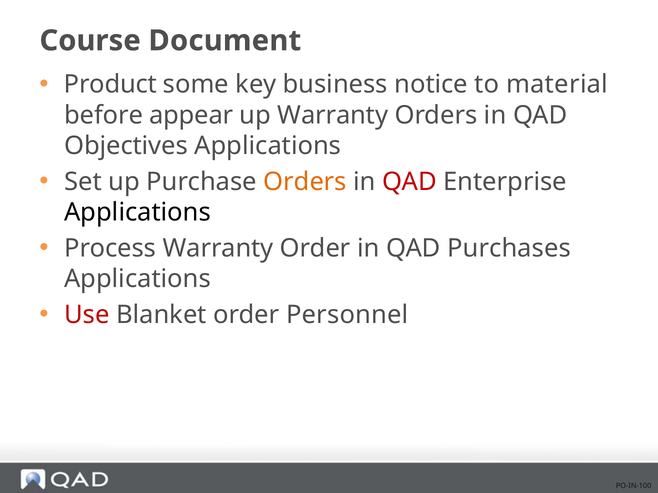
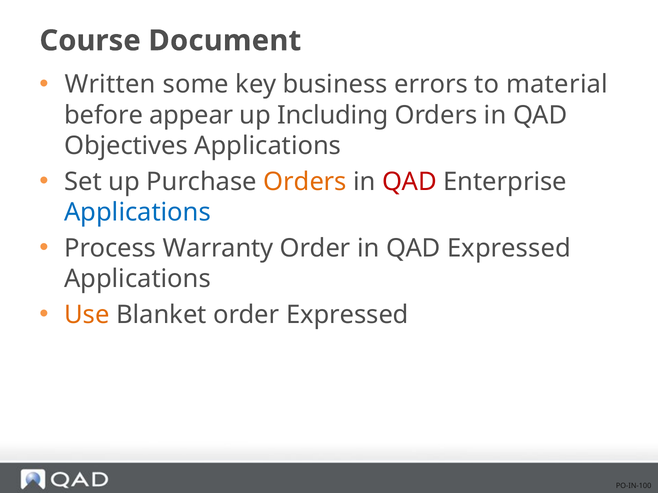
Product: Product -> Written
notice: notice -> errors
up Warranty: Warranty -> Including
Applications at (138, 213) colour: black -> blue
QAD Purchases: Purchases -> Expressed
Use colour: red -> orange
order Personnel: Personnel -> Expressed
